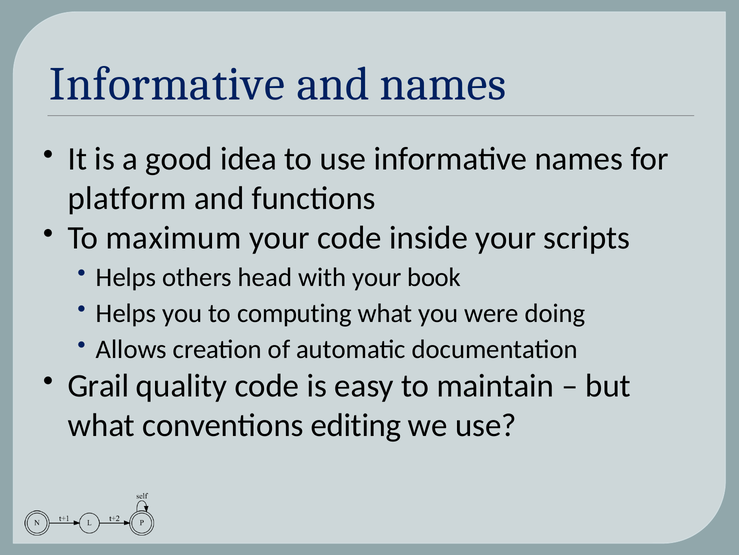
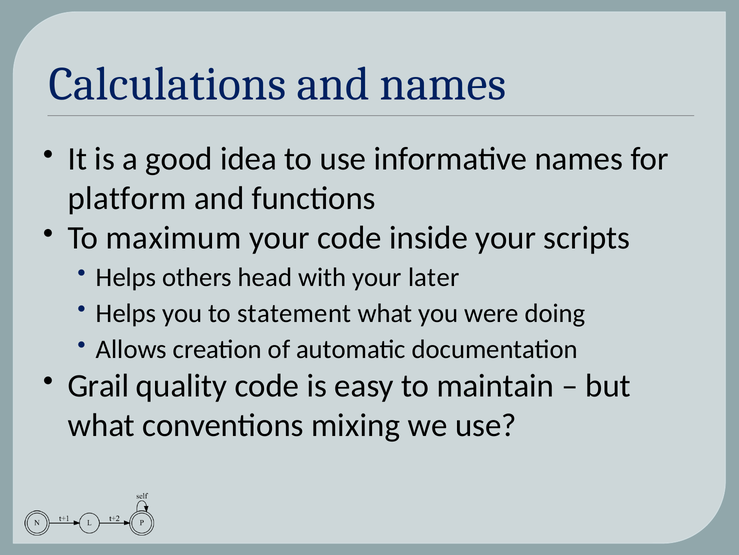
Informative at (167, 84): Informative -> Calculations
book: book -> later
computing: computing -> statement
editing: editing -> mixing
